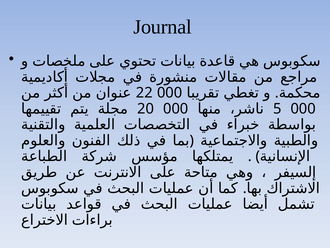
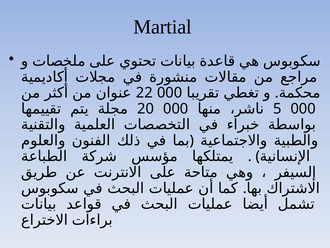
Journal: Journal -> Martial
